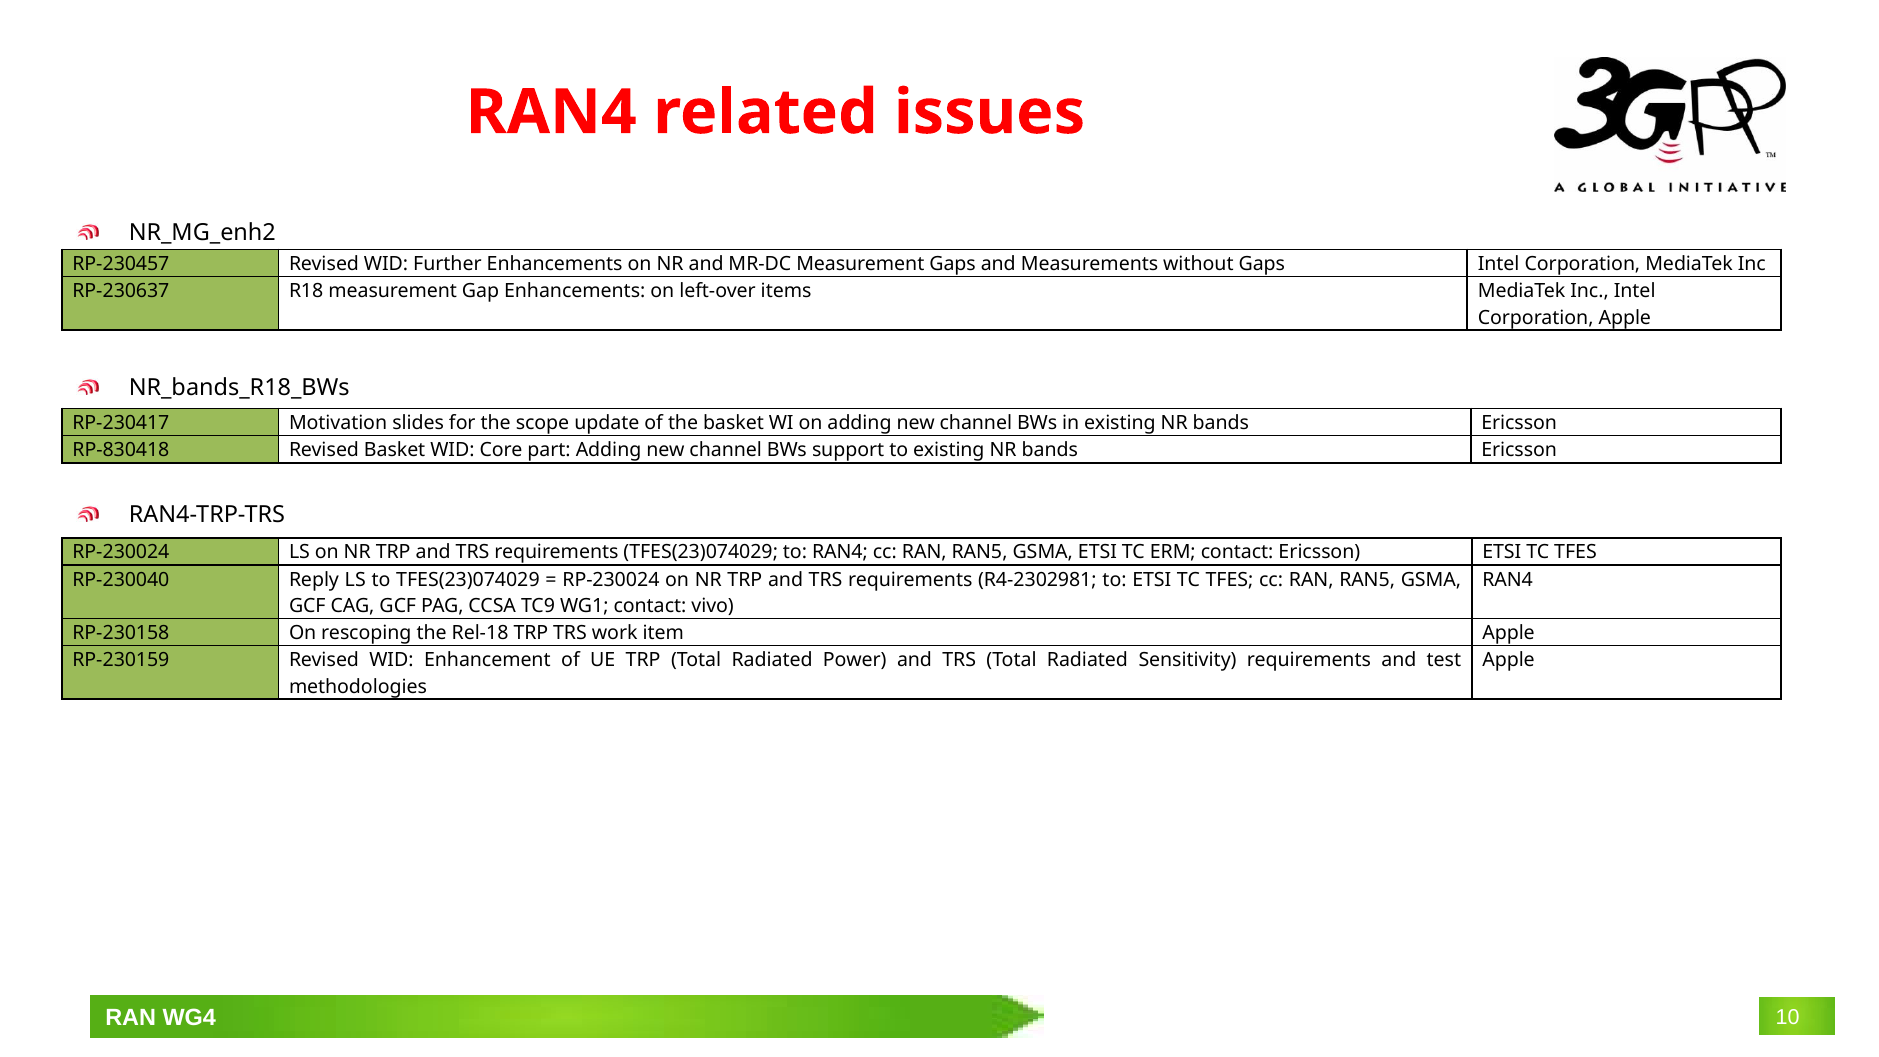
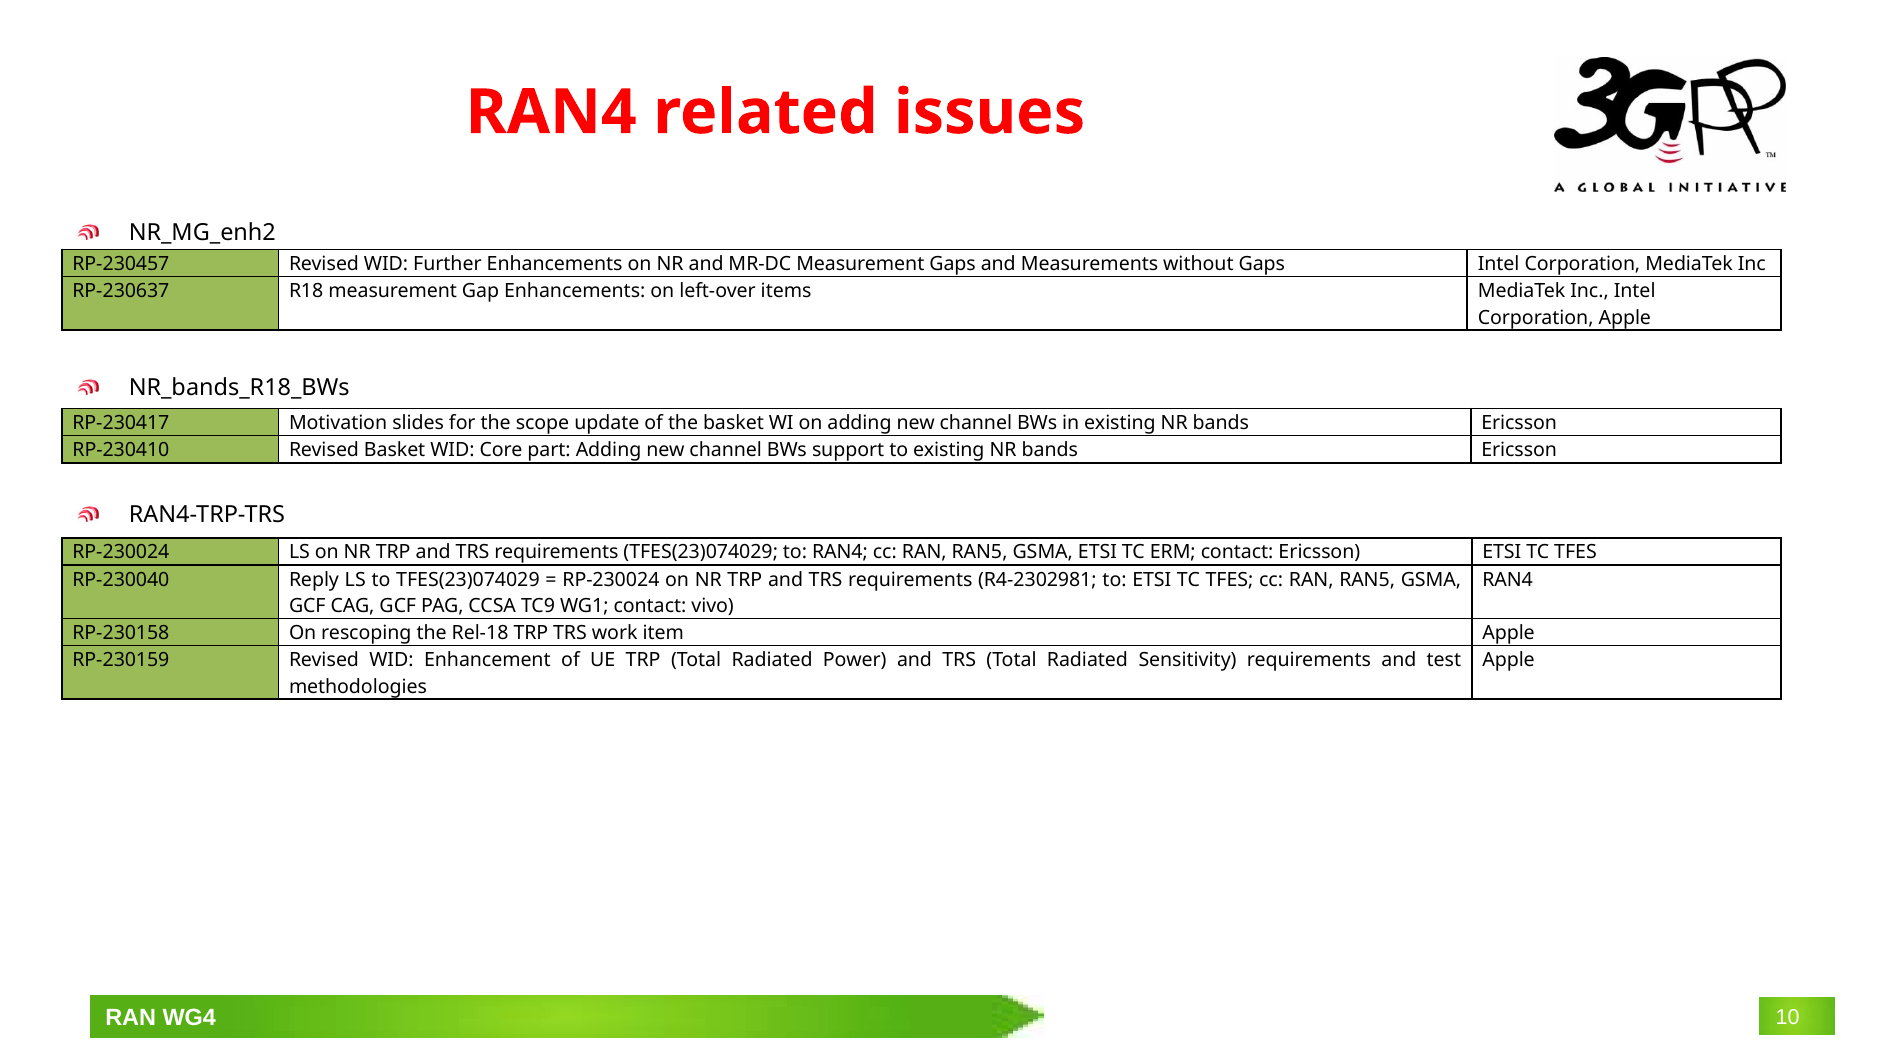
RP-830418: RP-830418 -> RP-230410
